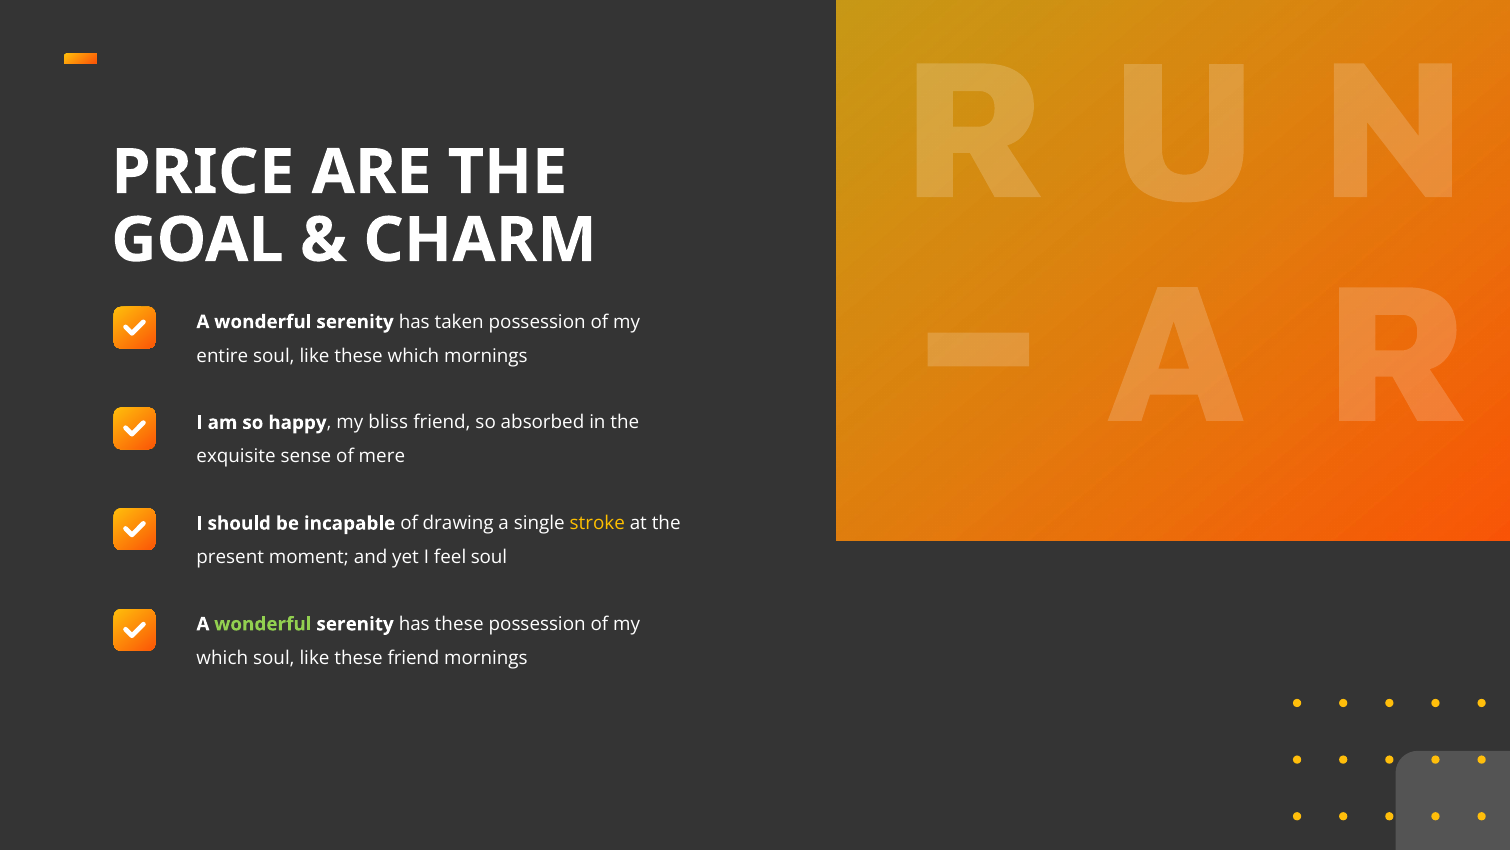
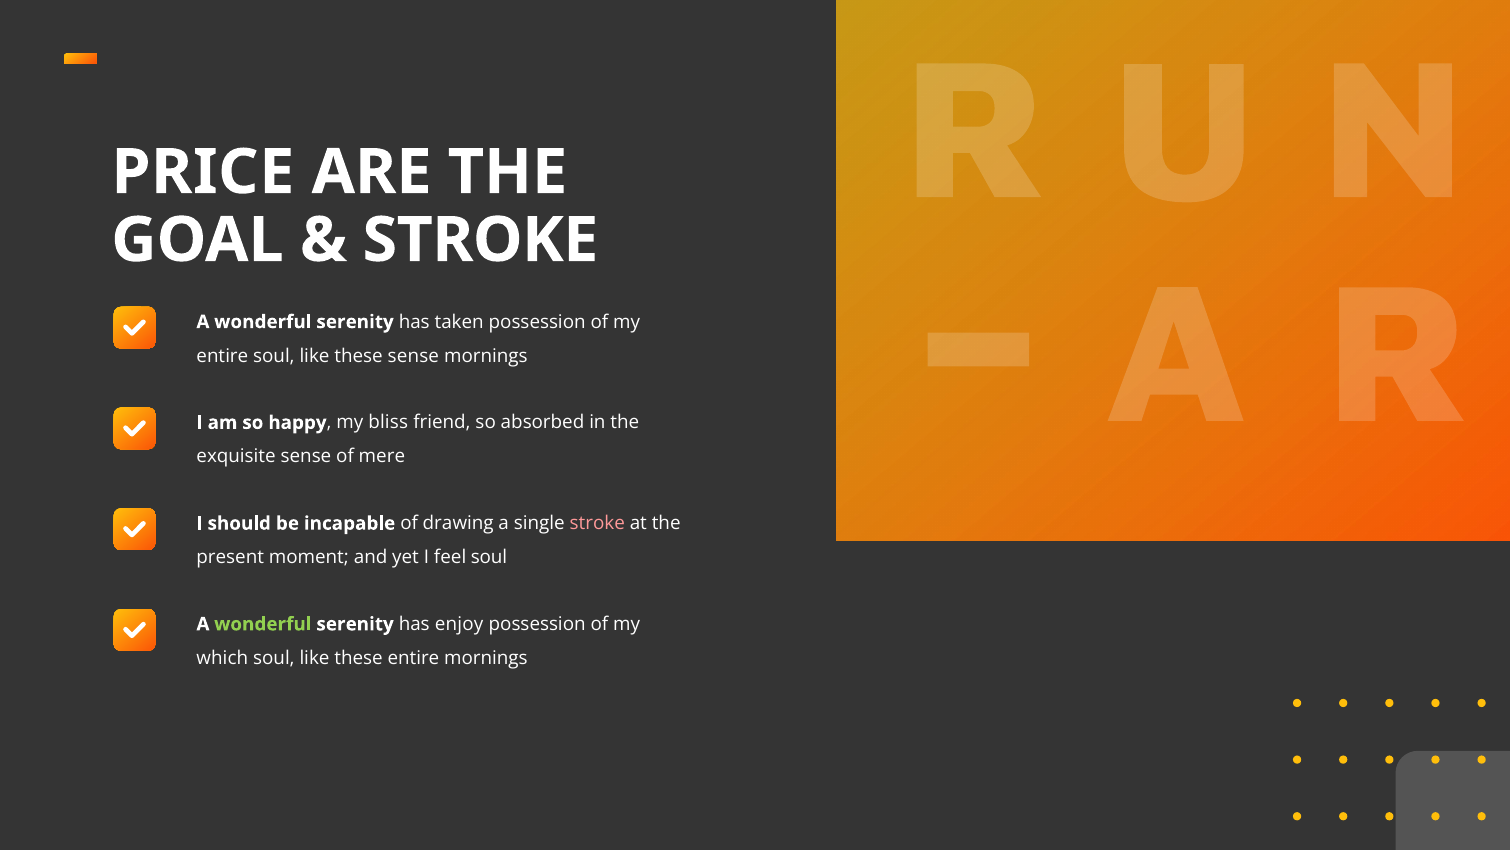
CHARM at (480, 240): CHARM -> STROKE
these which: which -> sense
stroke at (597, 523) colour: yellow -> pink
has these: these -> enjoy
these friend: friend -> entire
